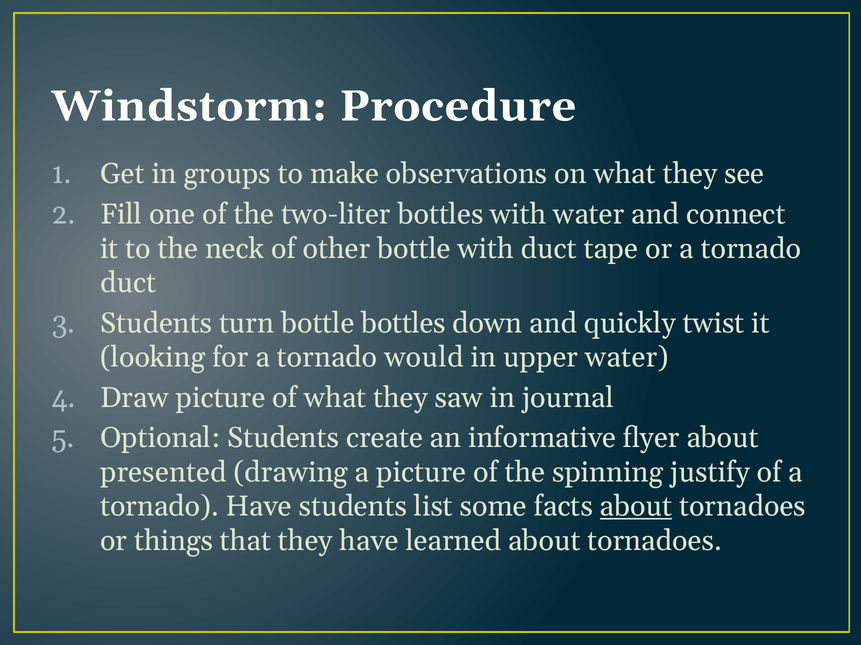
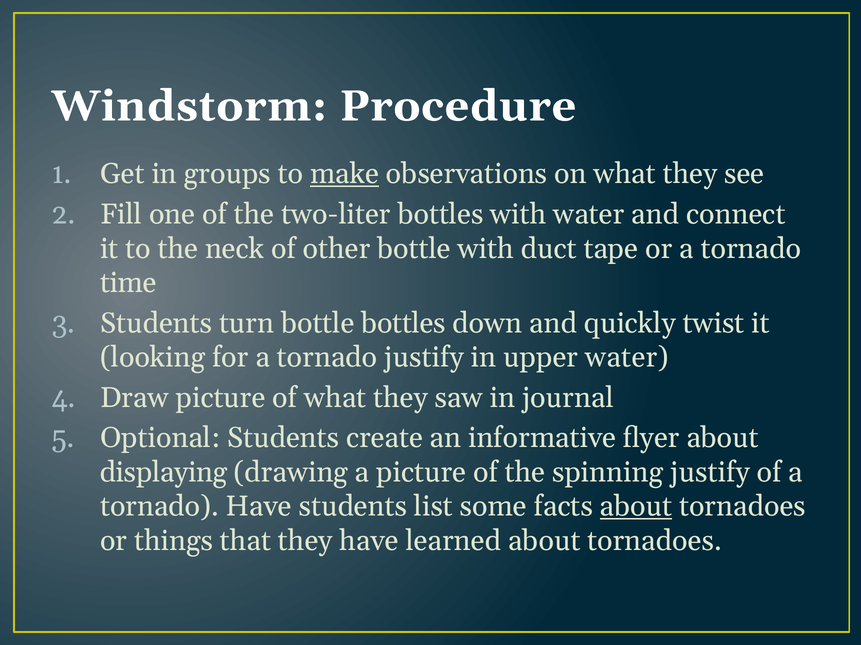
make underline: none -> present
duct at (128, 283): duct -> time
tornado would: would -> justify
presented: presented -> displaying
